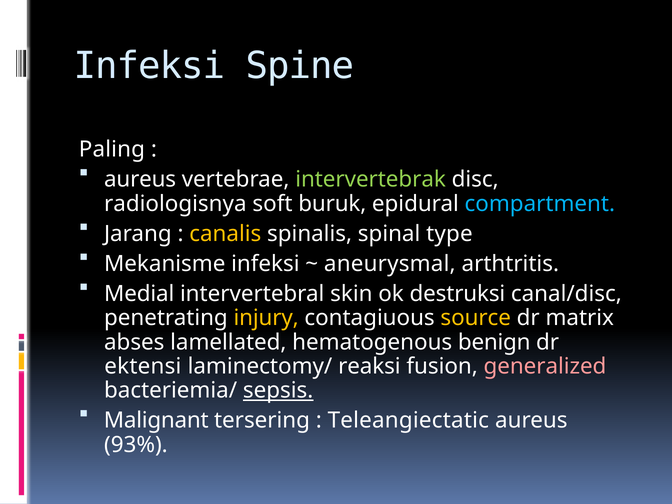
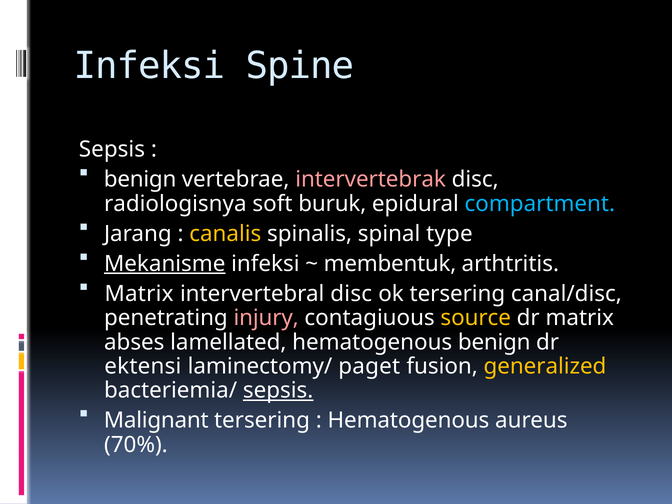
Paling at (112, 149): Paling -> Sepsis
aureus at (140, 179): aureus -> benign
intervertebrak colour: light green -> pink
Mekanisme underline: none -> present
aneurysmal: aneurysmal -> membentuk
Medial at (139, 294): Medial -> Matrix
intervertebral skin: skin -> disc
ok destruksi: destruksi -> tersering
injury colour: yellow -> pink
reaksi: reaksi -> paget
generalized colour: pink -> yellow
Teleangiectatic at (408, 421): Teleangiectatic -> Hematogenous
93%: 93% -> 70%
